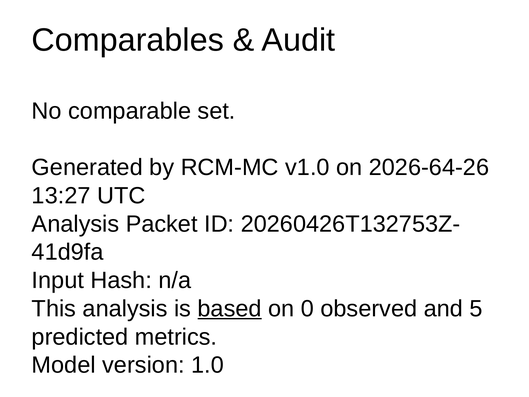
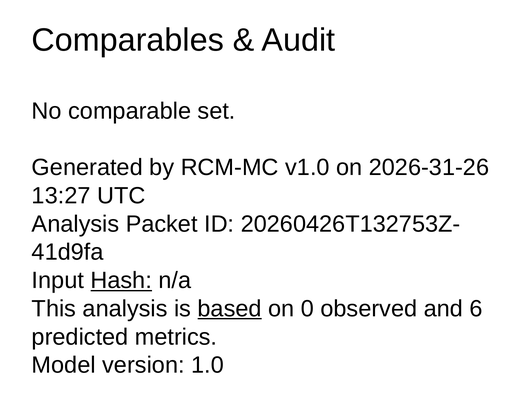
2026-64-26: 2026-64-26 -> 2026-31-26
Hash underline: none -> present
5: 5 -> 6
